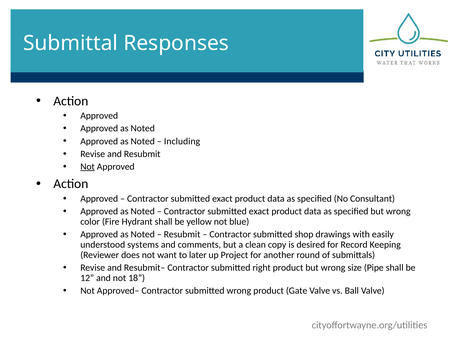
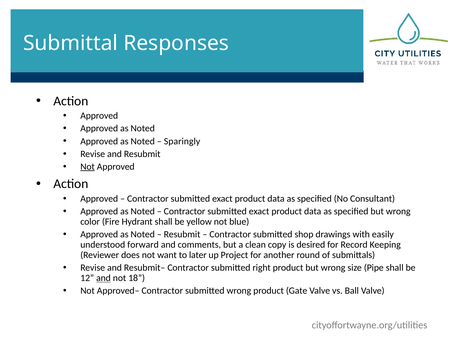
Including: Including -> Sparingly
systems: systems -> forward
and at (103, 278) underline: none -> present
